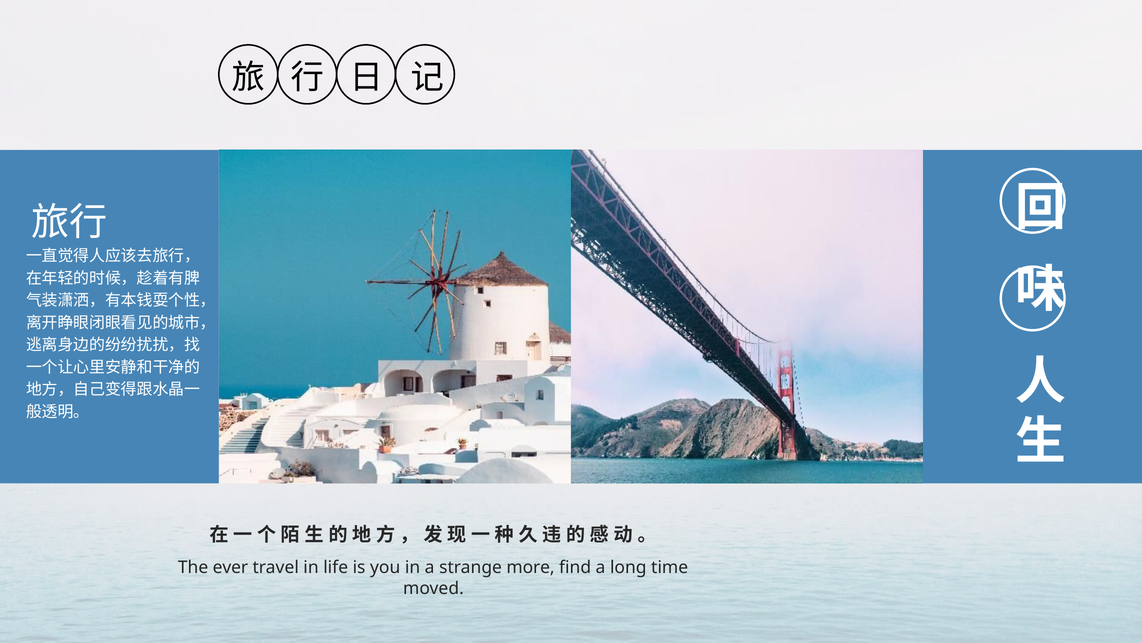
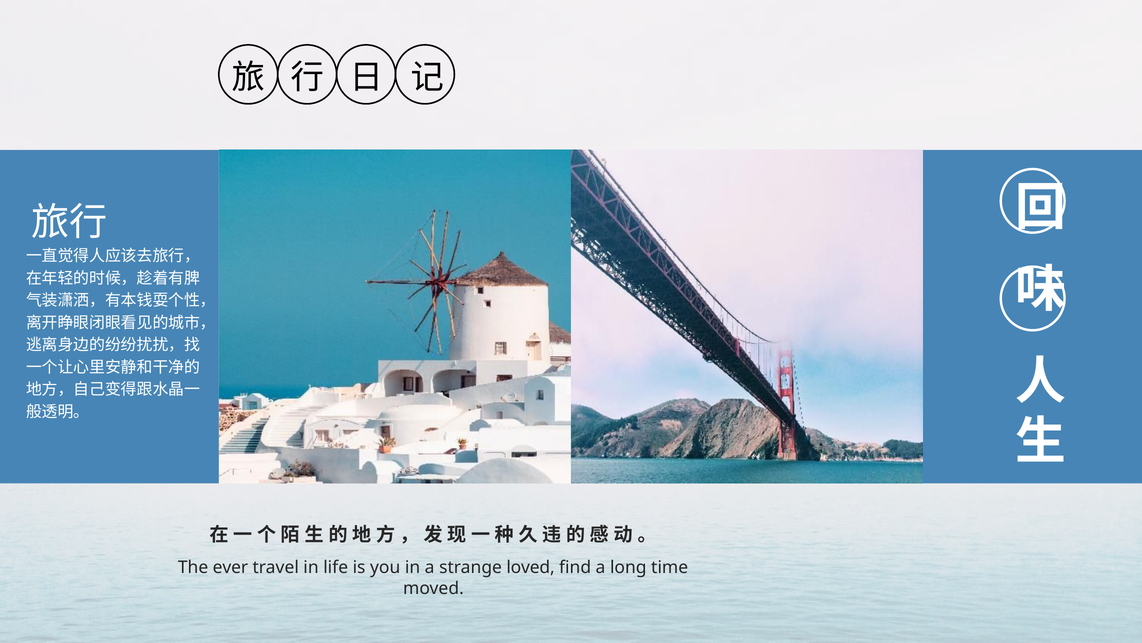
more: more -> loved
